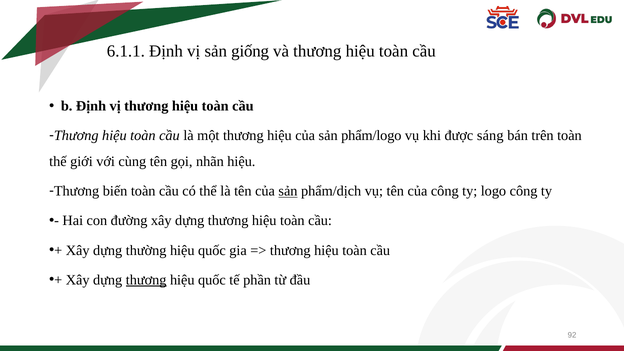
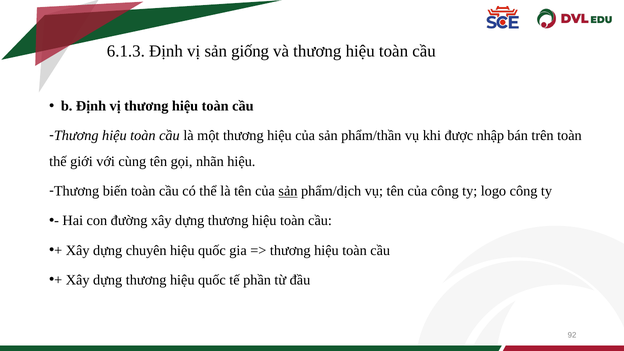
6.1.1: 6.1.1 -> 6.1.3
phẩm/logo: phẩm/logo -> phẩm/thần
sáng: sáng -> nhập
thường: thường -> chuyên
thương at (146, 280) underline: present -> none
